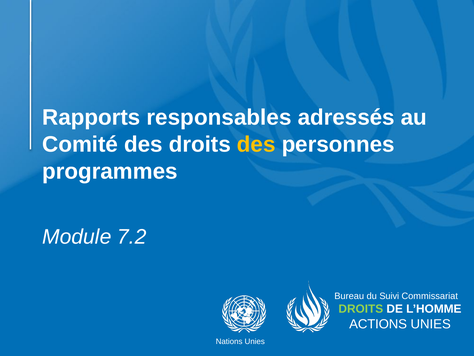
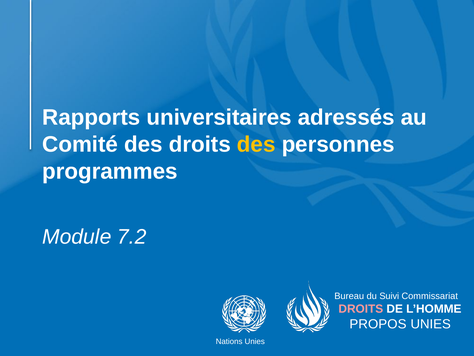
responsables: responsables -> universitaires
DROITS at (361, 309) colour: light green -> pink
ACTIONS: ACTIONS -> PROPOS
